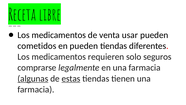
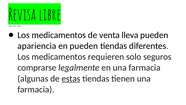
Receta: Receta -> Revisa
usar: usar -> lleva
cometidos: cometidos -> apariencia
algunas underline: present -> none
